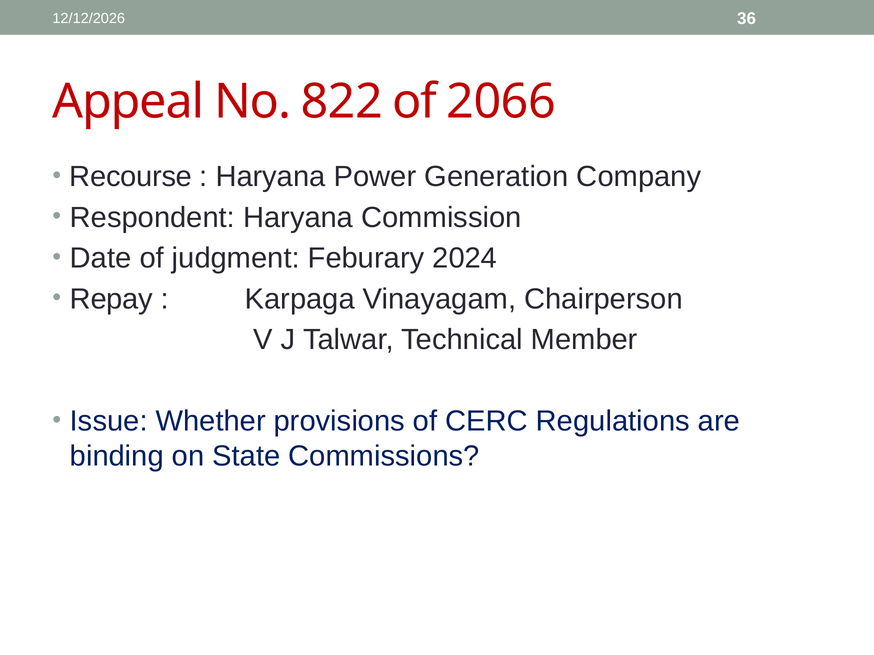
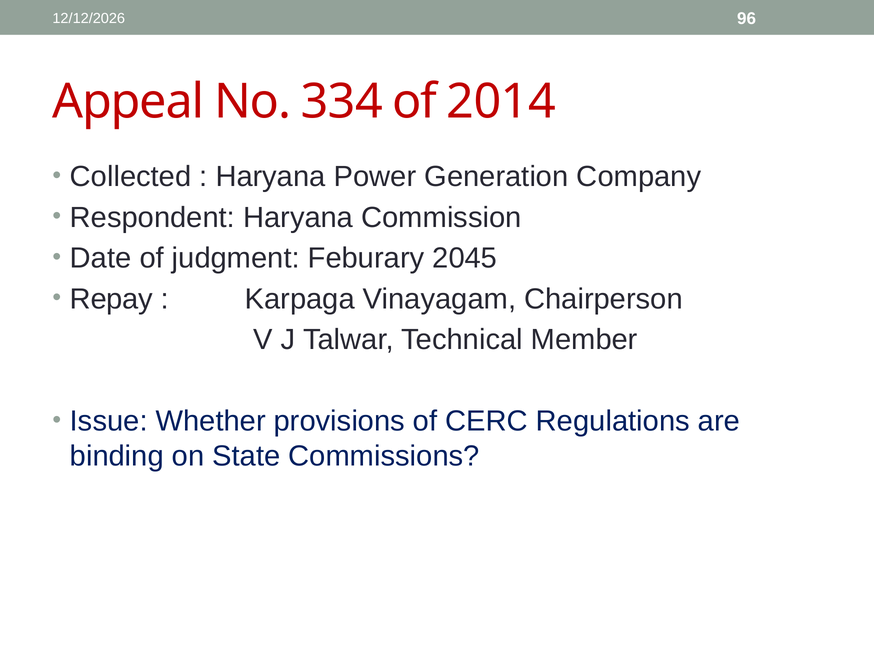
36: 36 -> 96
822: 822 -> 334
2066: 2066 -> 2014
Recourse: Recourse -> Collected
2024: 2024 -> 2045
